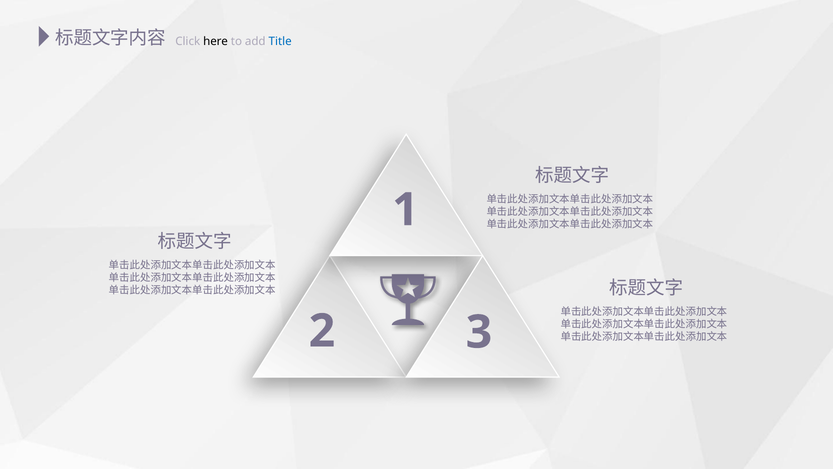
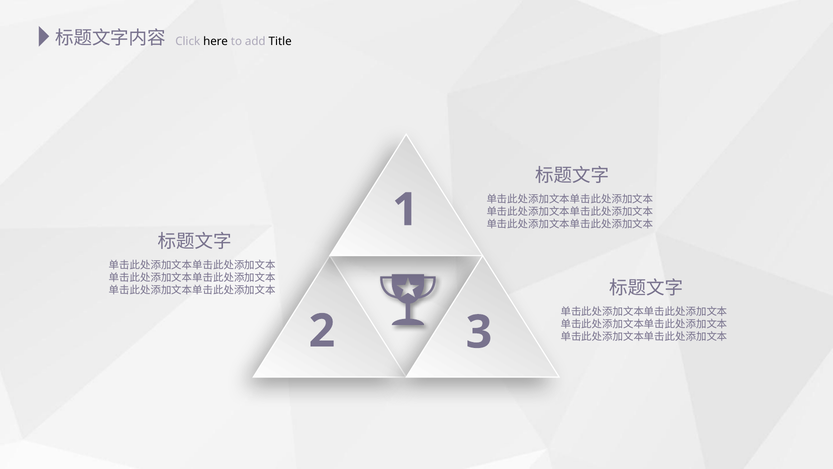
Title colour: blue -> black
